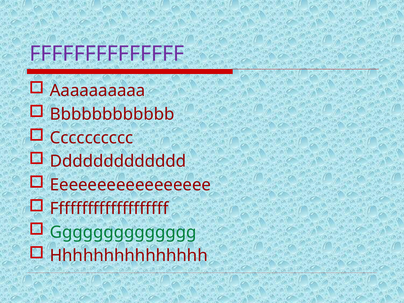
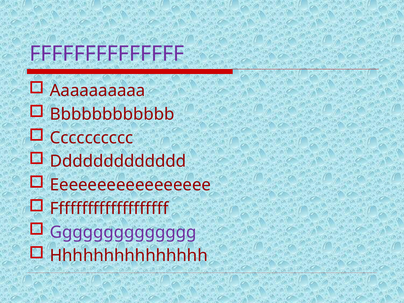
Gggggggggggggg colour: green -> purple
